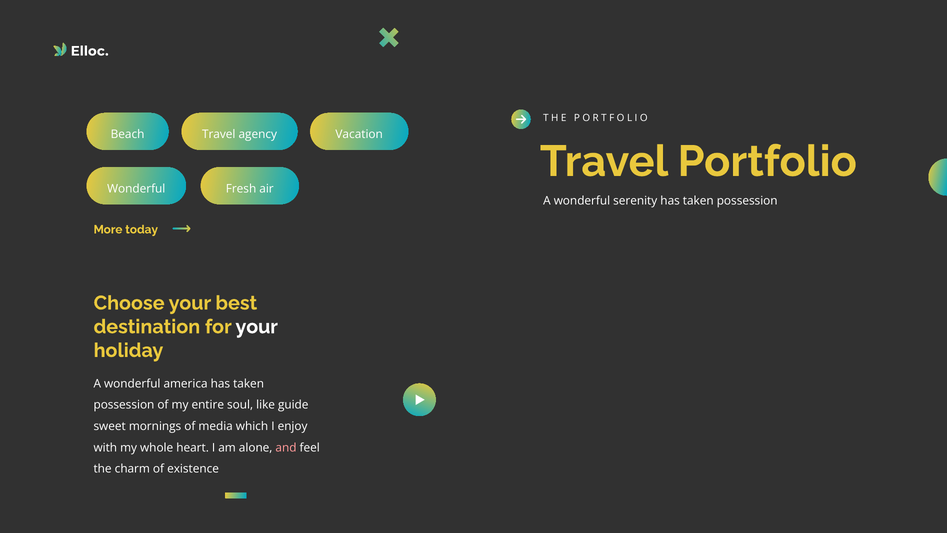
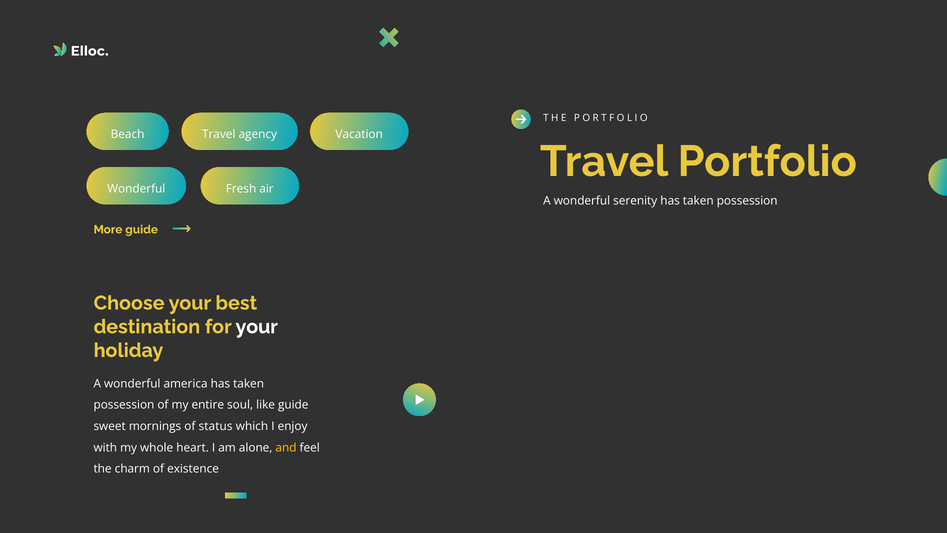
More today: today -> guide
media: media -> status
and colour: pink -> yellow
